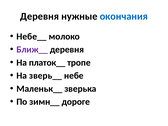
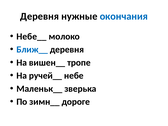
Ближ__ colour: purple -> blue
платок__: платок__ -> вишен__
зверь__: зверь__ -> ручей__
